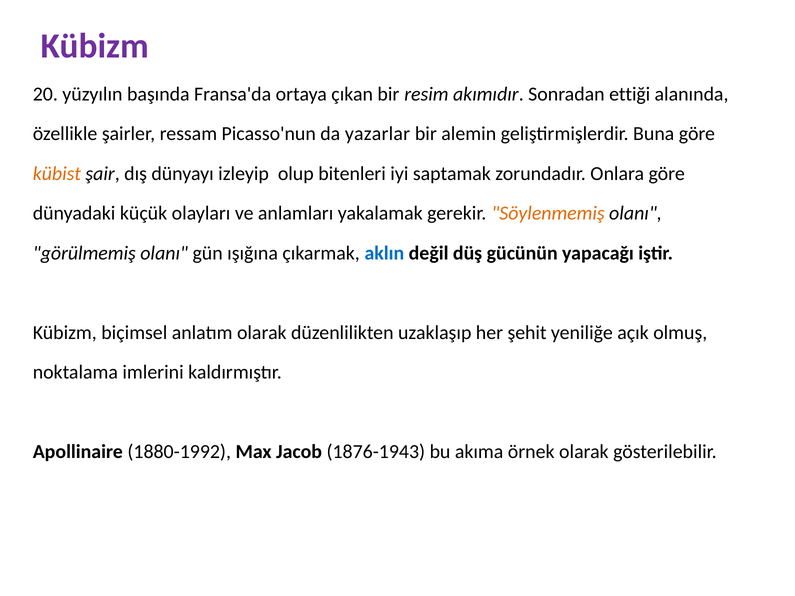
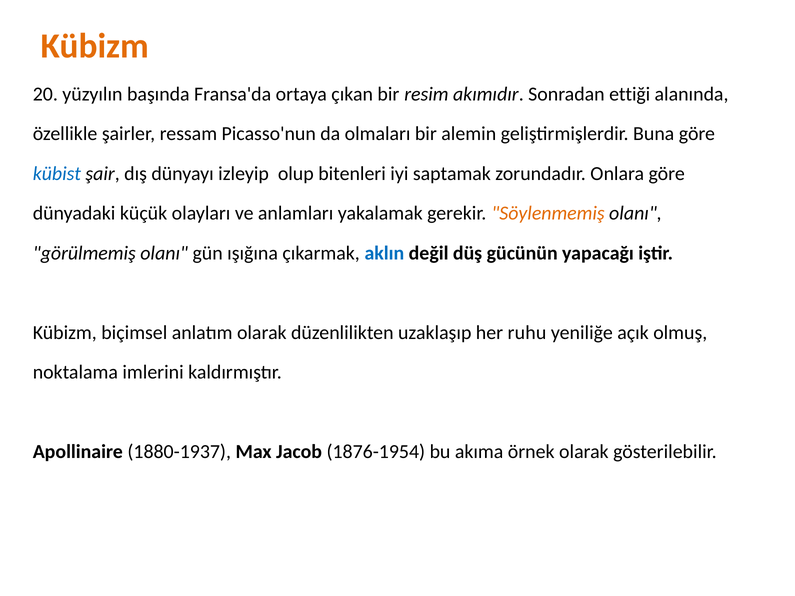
Kübizm at (95, 46) colour: purple -> orange
yazarlar: yazarlar -> olmaları
kübist colour: orange -> blue
şehit: şehit -> ruhu
1880-1992: 1880-1992 -> 1880-1937
1876-1943: 1876-1943 -> 1876-1954
